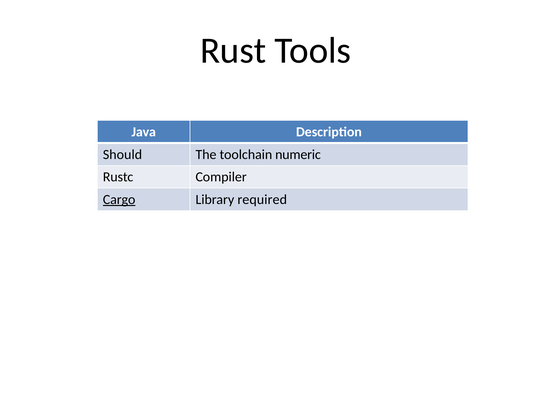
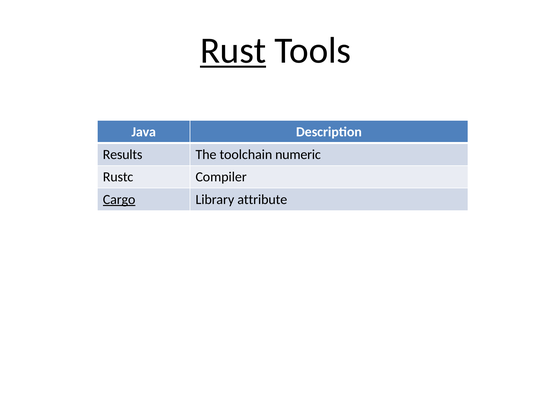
Rust underline: none -> present
Should: Should -> Results
required: required -> attribute
